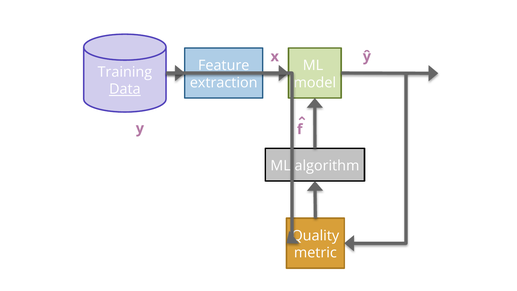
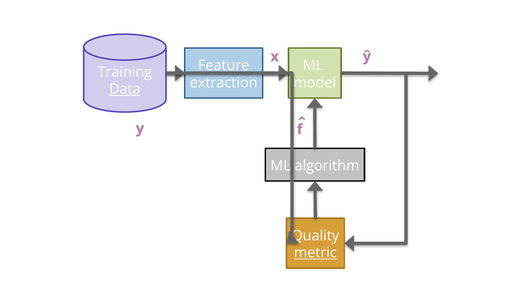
metric underline: none -> present
